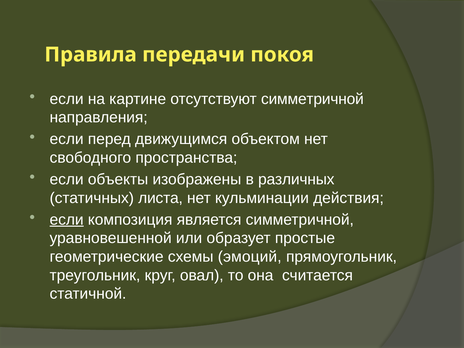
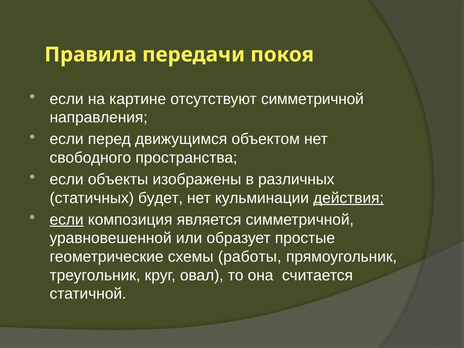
листа: листа -> будет
действия underline: none -> present
эмоций: эмоций -> работы
